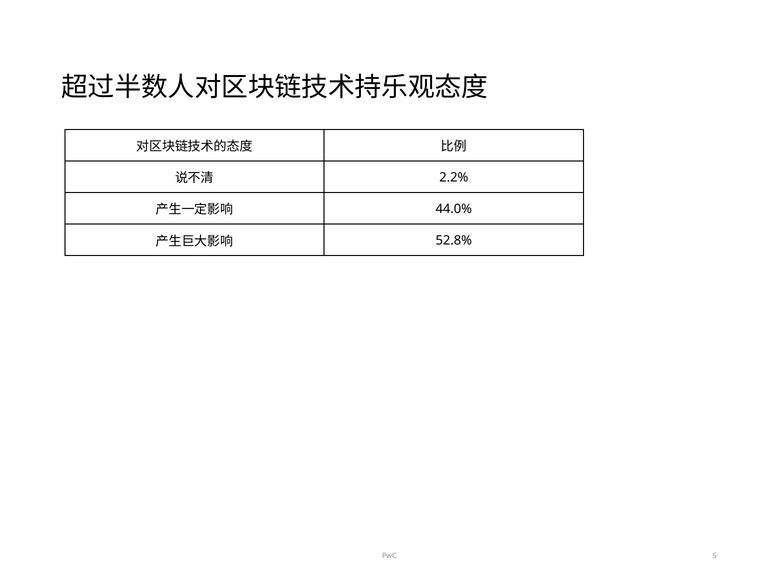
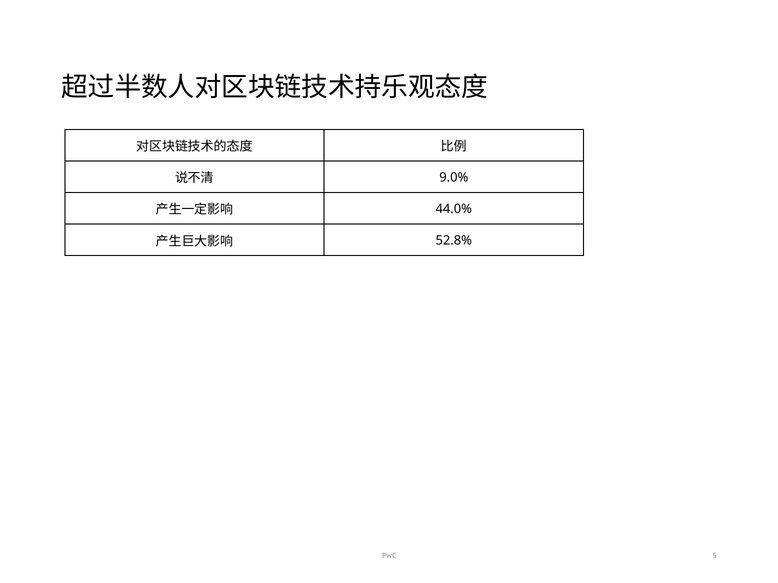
2.2%: 2.2% -> 9.0%
